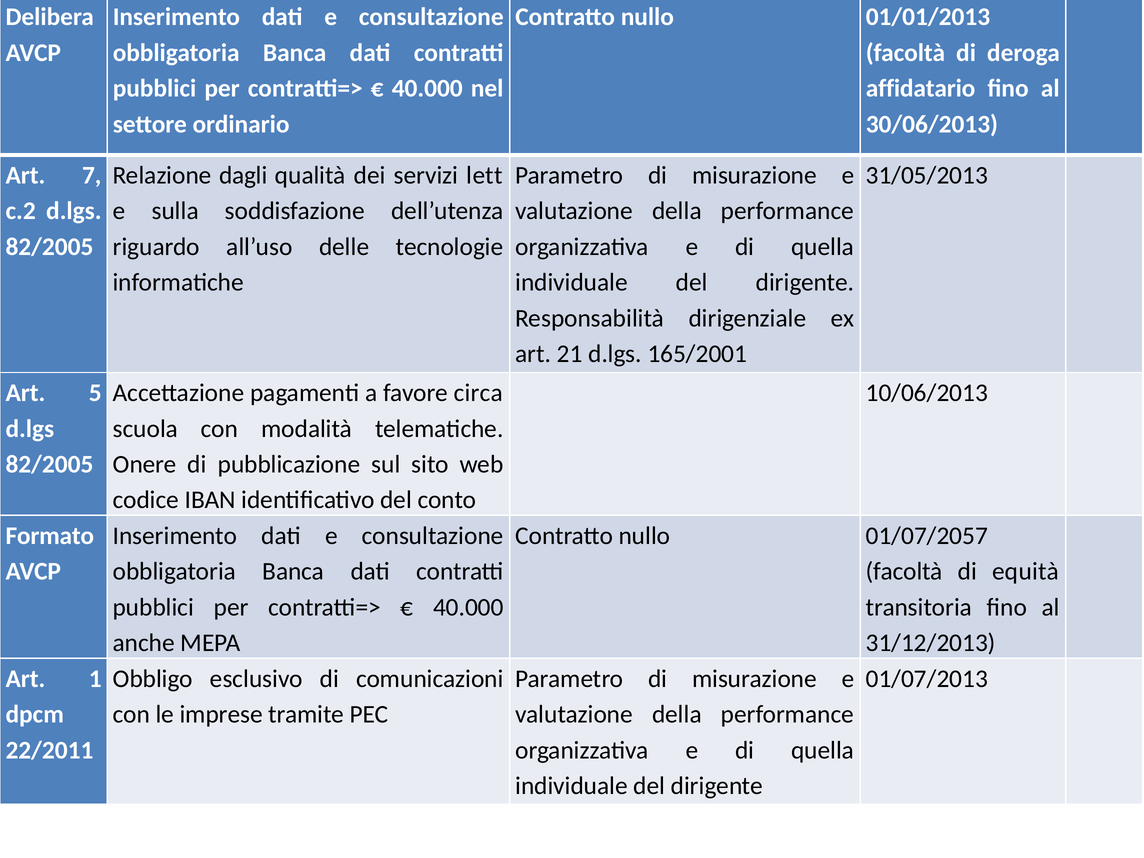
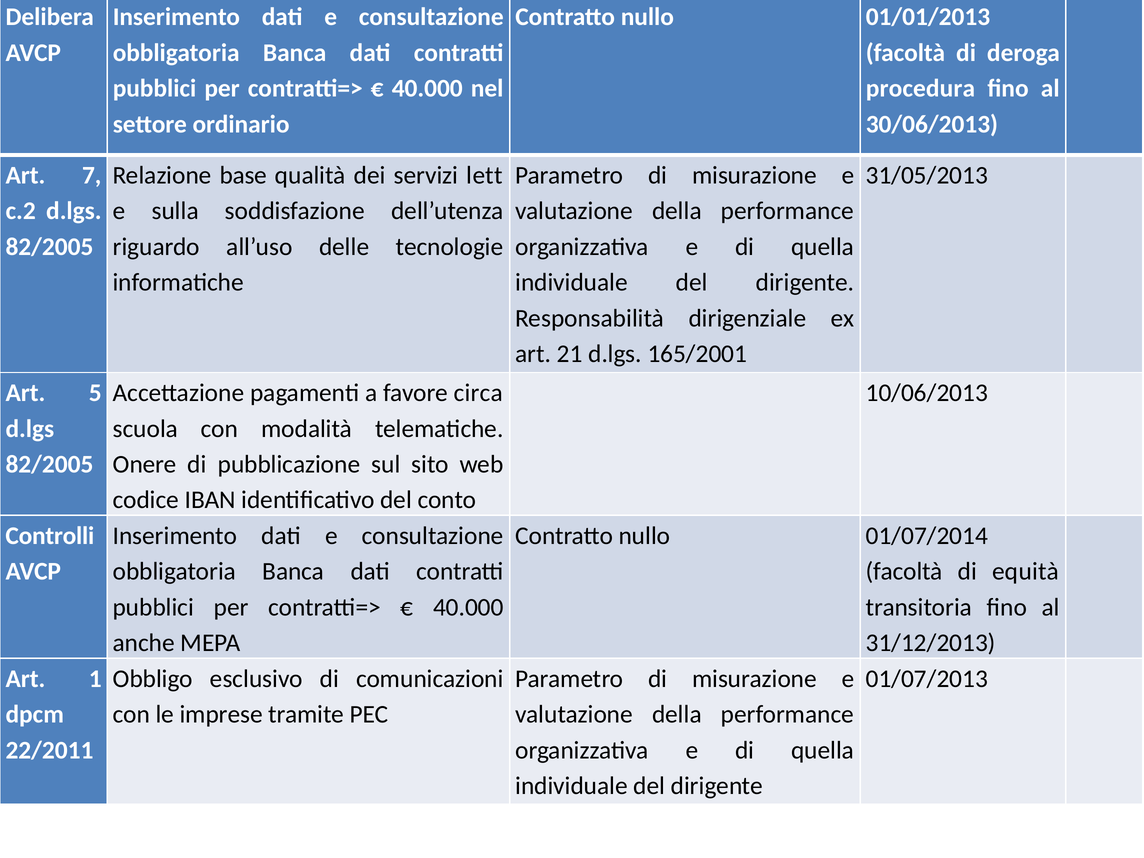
affidatario: affidatario -> procedura
dagli: dagli -> base
Formato: Formato -> Controlli
01/07/2057: 01/07/2057 -> 01/07/2014
